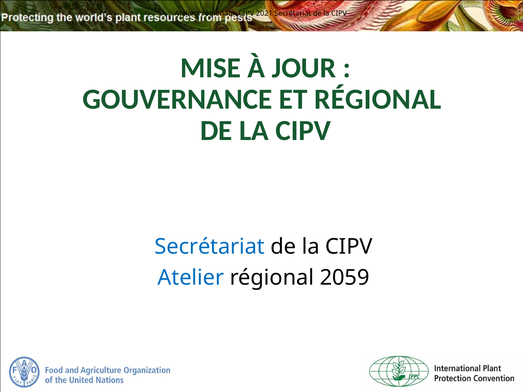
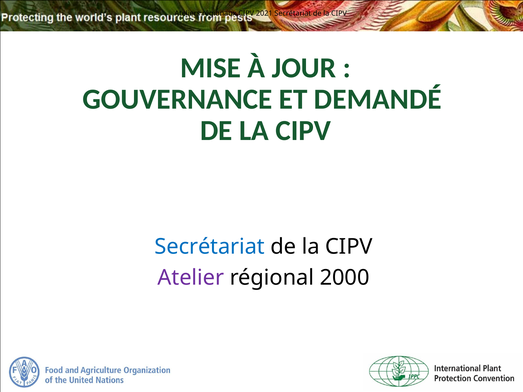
ET RÉGIONAL: RÉGIONAL -> DEMANDÉ
Atelier colour: blue -> purple
2059: 2059 -> 2000
